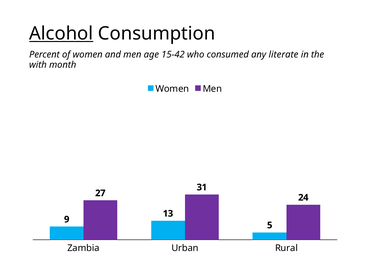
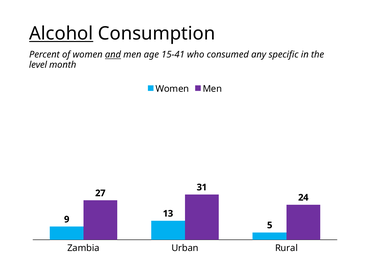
and underline: none -> present
15-42: 15-42 -> 15-41
literate: literate -> specific
with: with -> level
